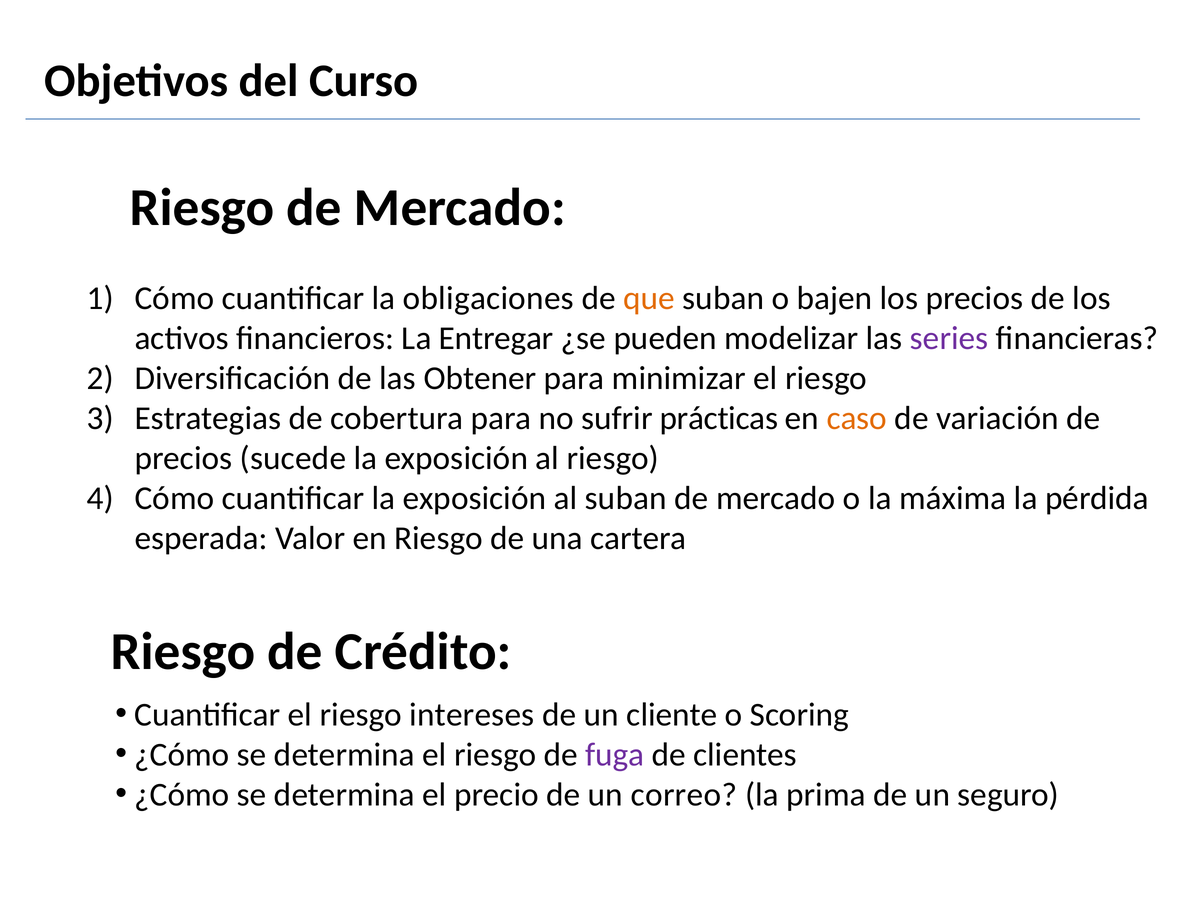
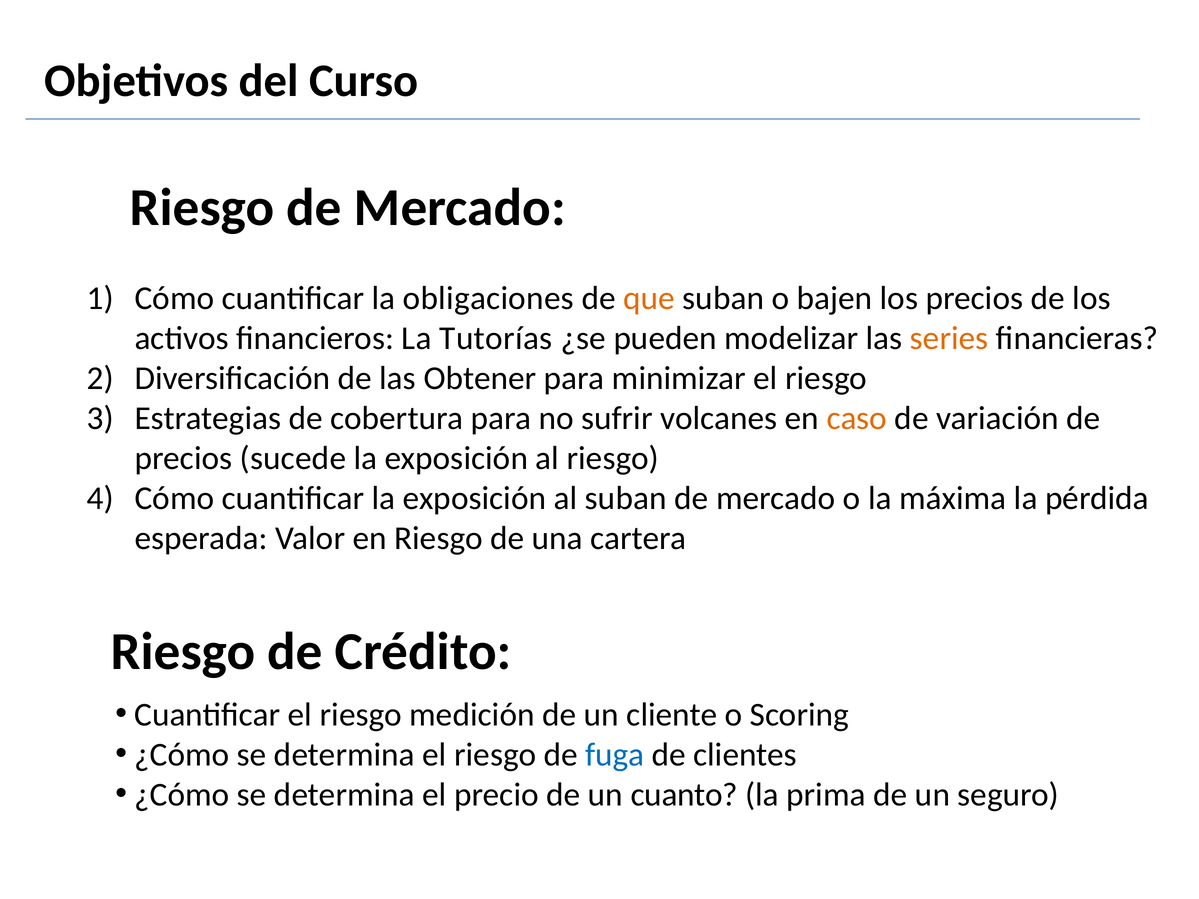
Entregar: Entregar -> Tutorías
series colour: purple -> orange
prácticas: prácticas -> volcanes
intereses: intereses -> medición
fuga colour: purple -> blue
correo: correo -> cuanto
